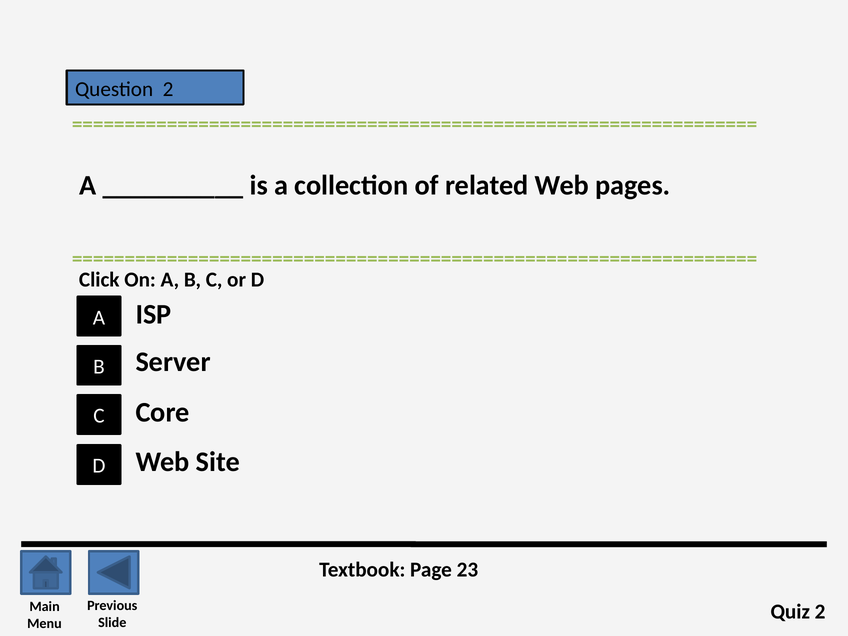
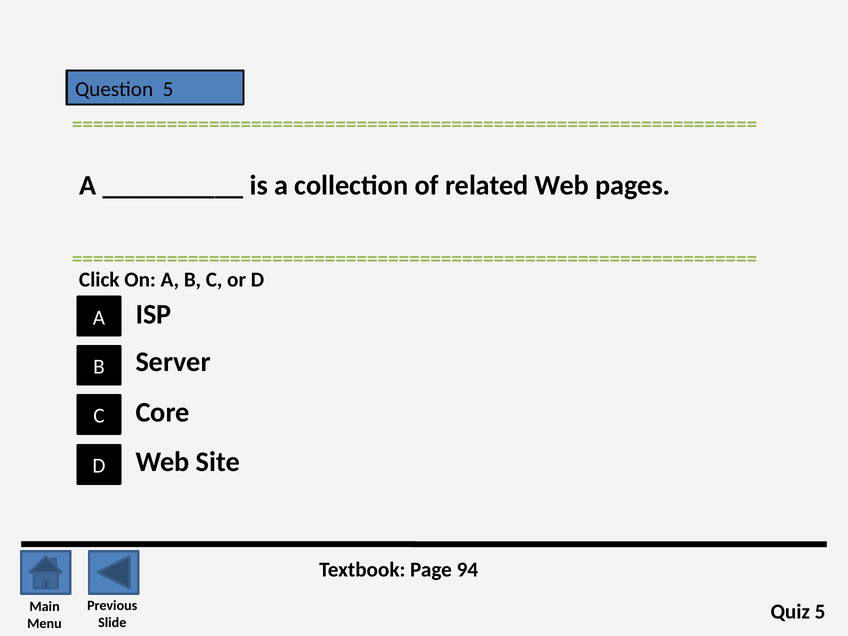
Question 2: 2 -> 5
23: 23 -> 94
Quiz 2: 2 -> 5
